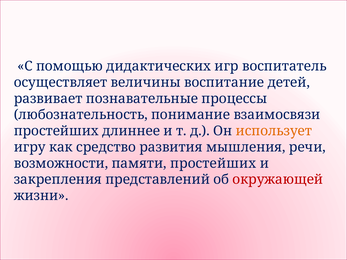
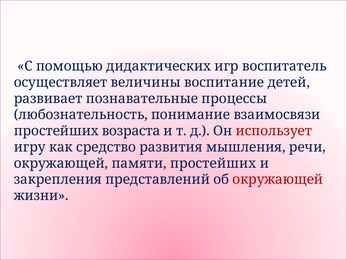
длиннее: длиннее -> возраста
использует colour: orange -> red
возможности at (61, 164): возможности -> окружающей
